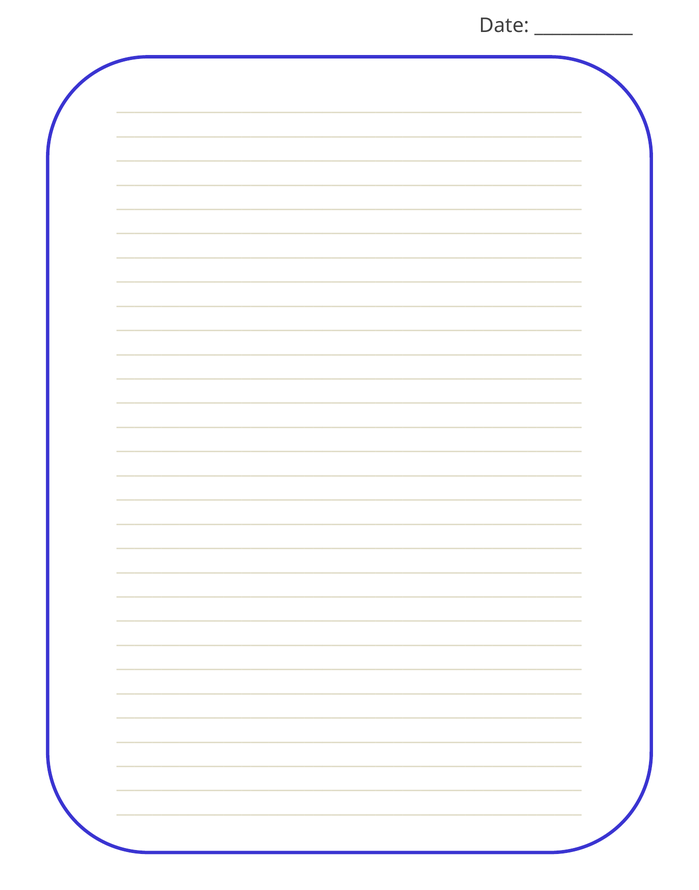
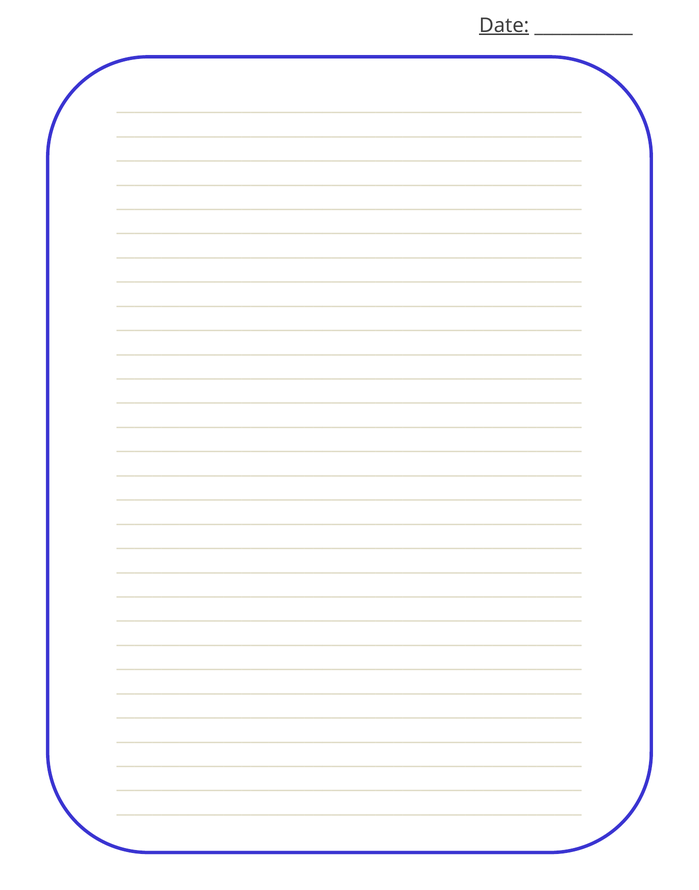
Date underline: none -> present
